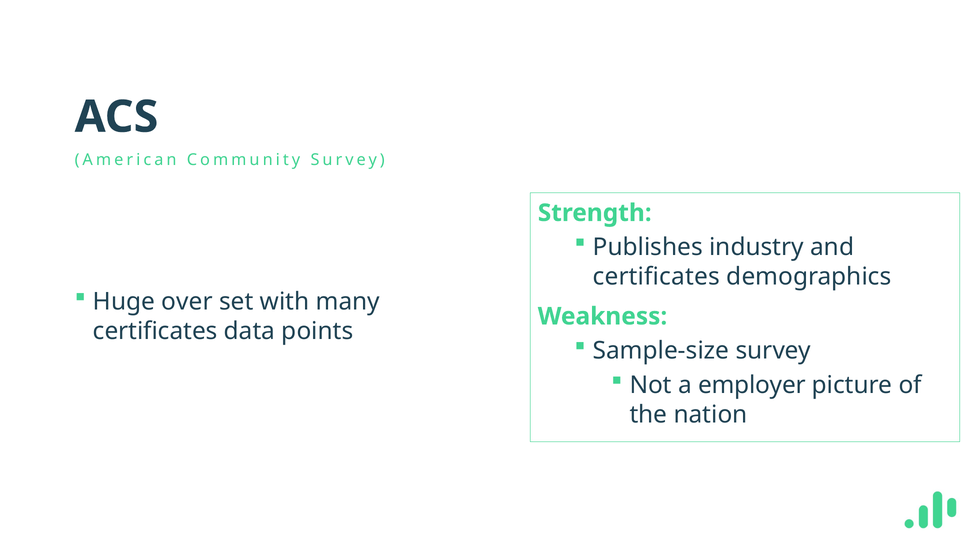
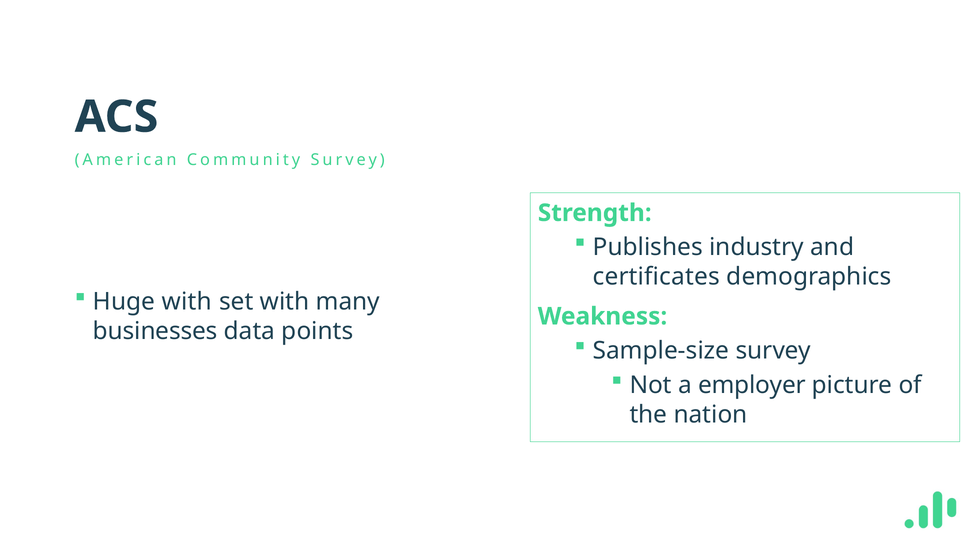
Huge over: over -> with
certificates at (155, 331): certificates -> businesses
